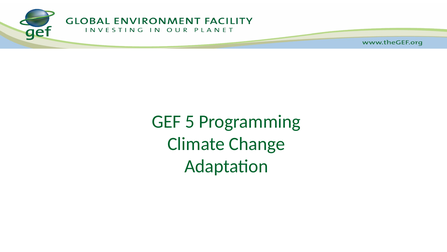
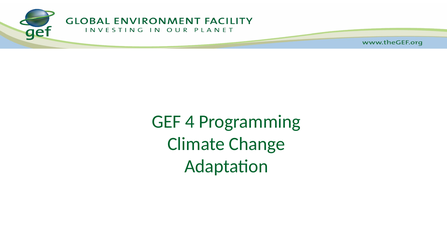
5: 5 -> 4
